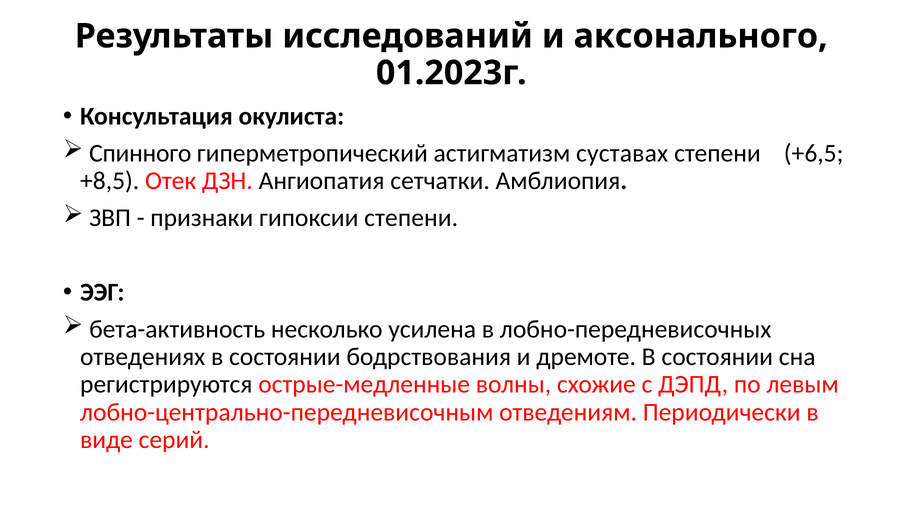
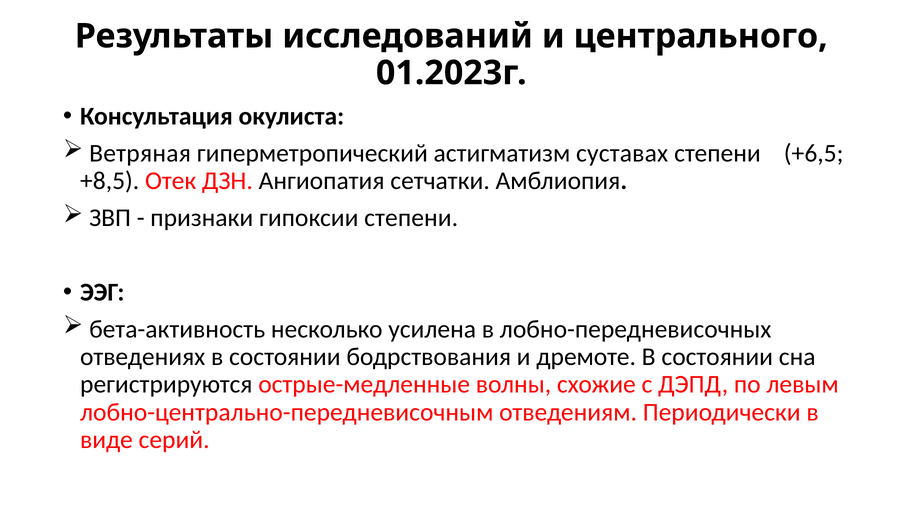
аксонального: аксонального -> центрального
Спинного: Спинного -> Ветряная
